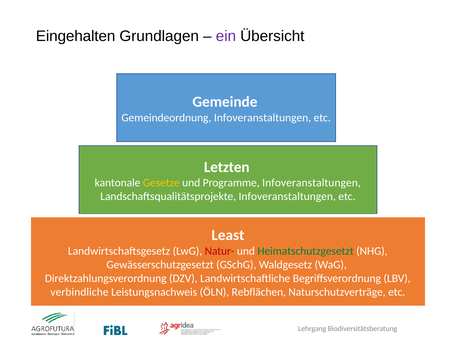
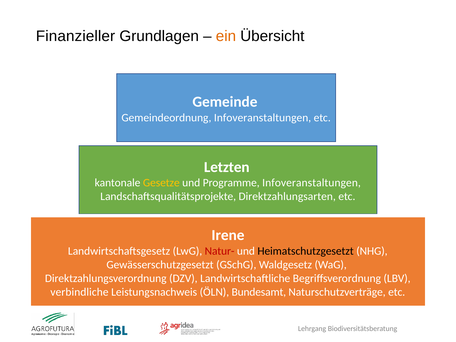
Eingehalten: Eingehalten -> Finanzieller
ein colour: purple -> orange
Landschaftsqualitätsprojekte Infoveranstaltungen: Infoveranstaltungen -> Direktzahlungsarten
Least: Least -> Irene
Heimatschutzgesetzt colour: green -> black
Rebflächen: Rebflächen -> Bundesamt
